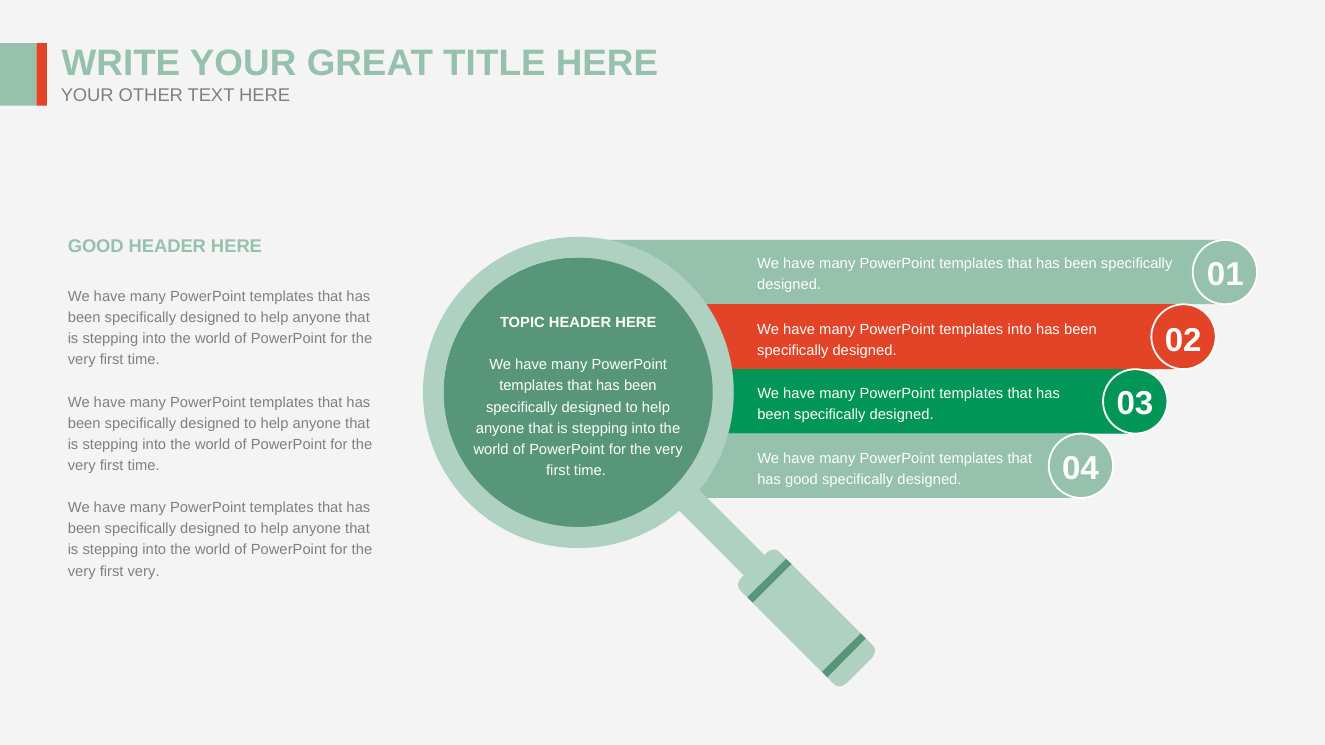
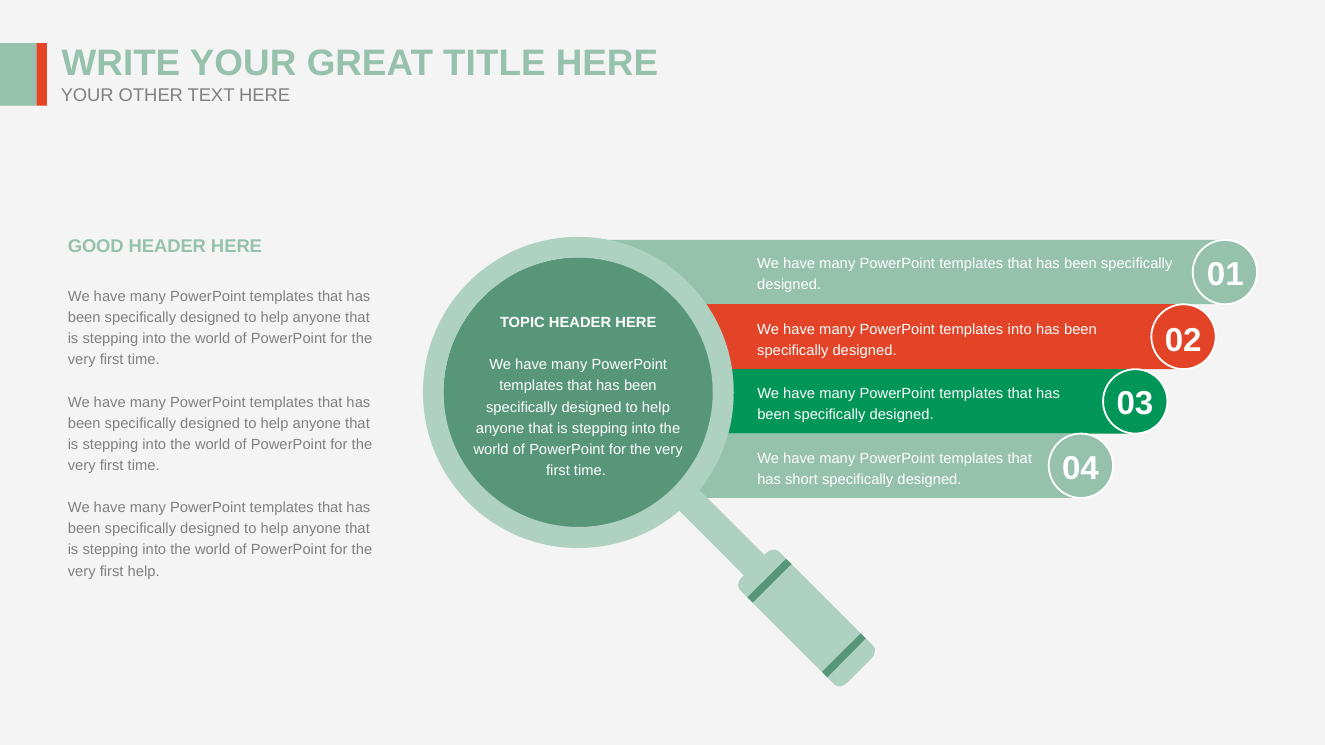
has good: good -> short
first very: very -> help
